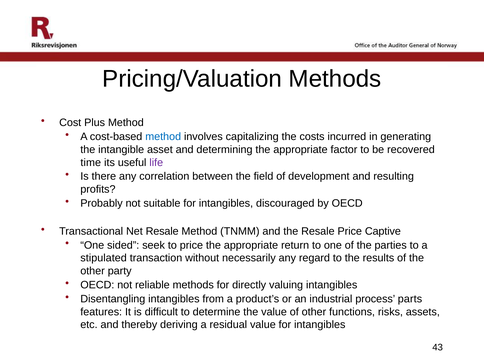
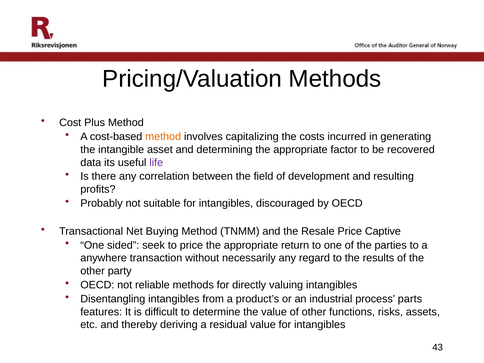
method at (163, 137) colour: blue -> orange
time: time -> data
Net Resale: Resale -> Buying
stipulated: stipulated -> anywhere
